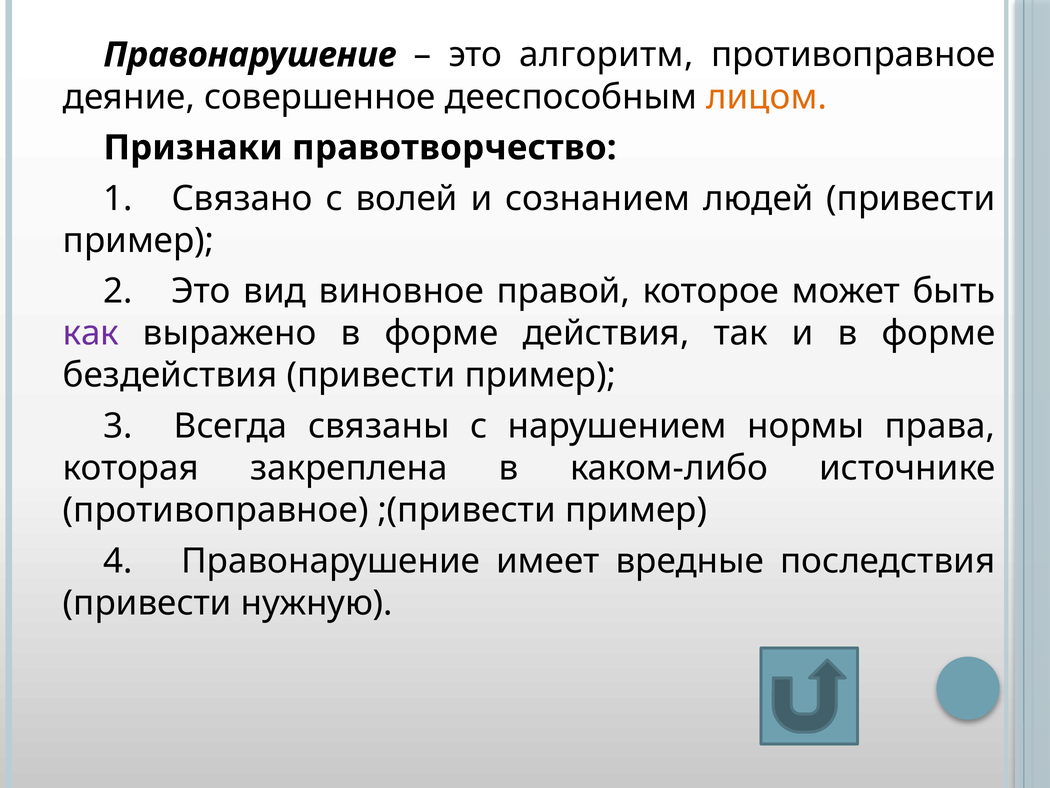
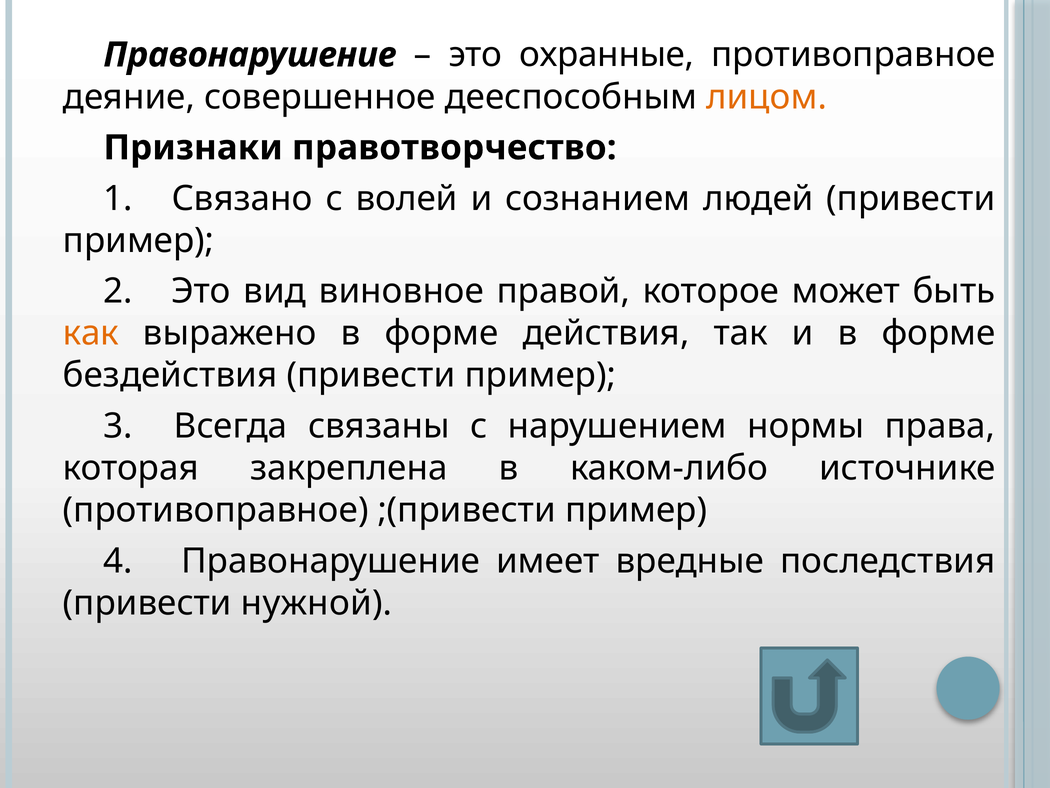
алгоритм: алгоритм -> охранные
как colour: purple -> orange
нужную: нужную -> нужной
